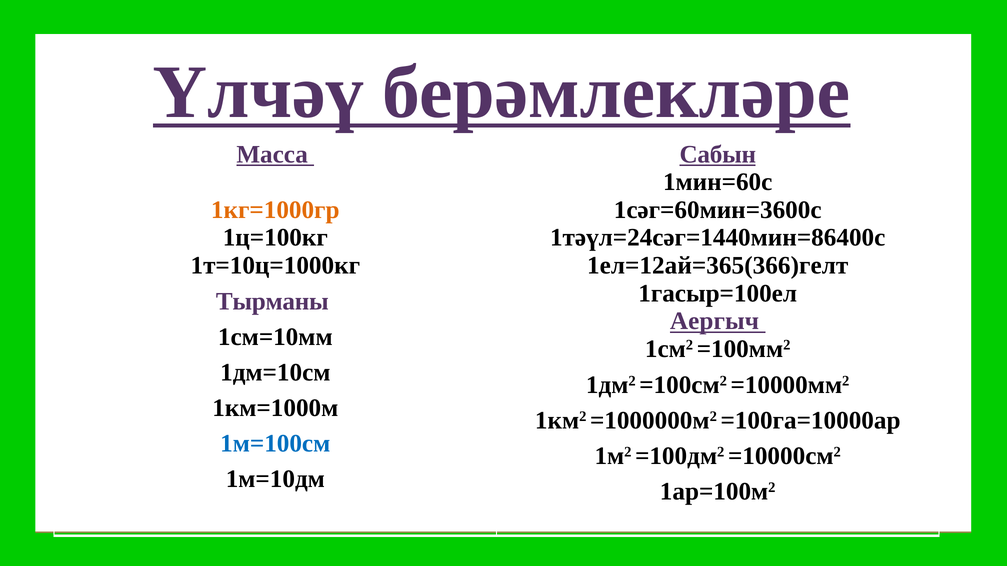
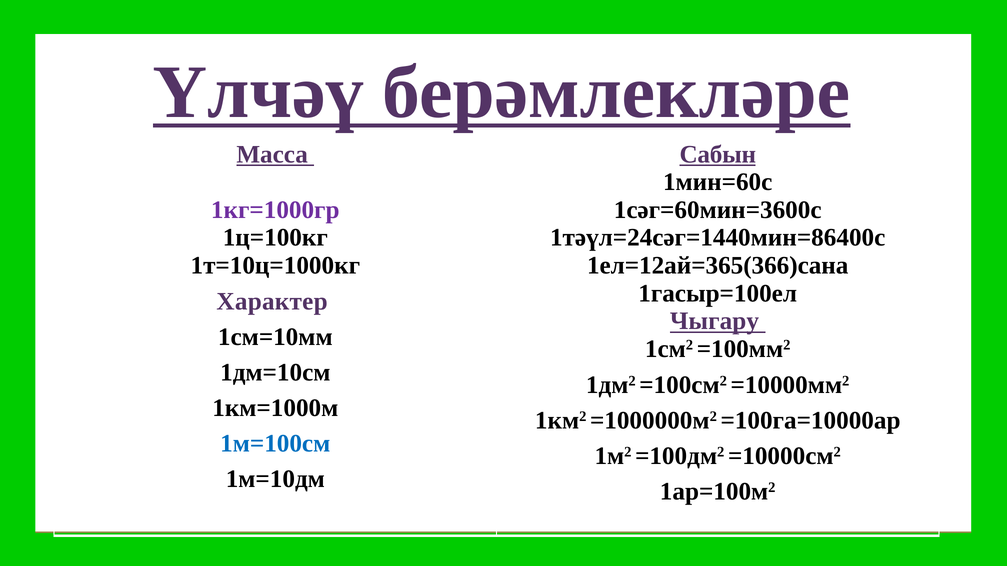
1кг=1000гр colour: orange -> purple
1ел=12ай=365(366)гелт: 1ел=12ай=365(366)гелт -> 1ел=12ай=365(366)сана
Тырманы: Тырманы -> Характер
Аергыч: Аергыч -> Чыгару
